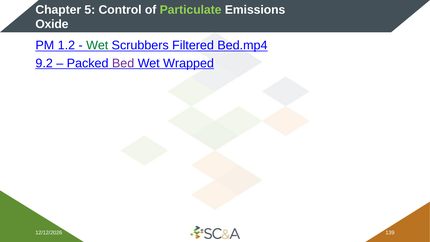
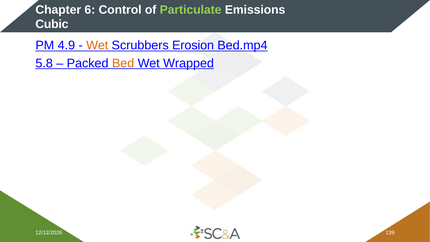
5: 5 -> 6
Oxide: Oxide -> Cubic
1.2: 1.2 -> 4.9
Wet at (97, 45) colour: green -> orange
Filtered: Filtered -> Erosion
9.2: 9.2 -> 5.8
Bed colour: purple -> orange
